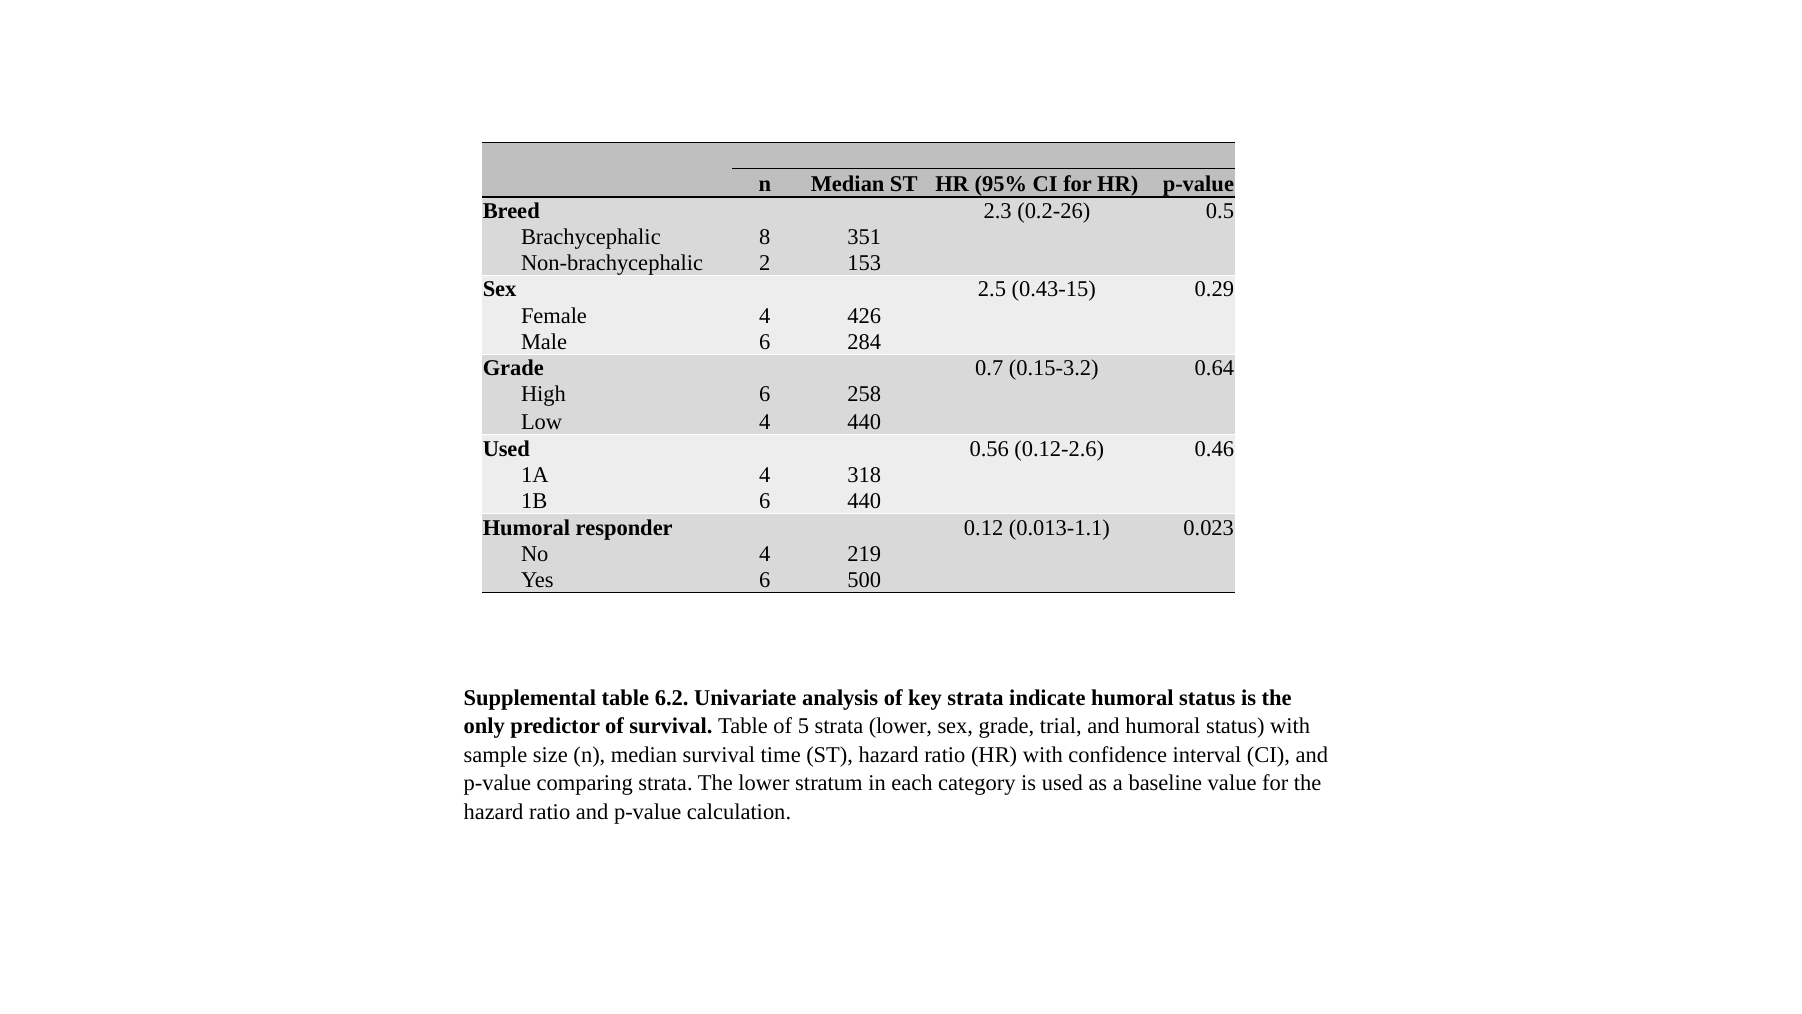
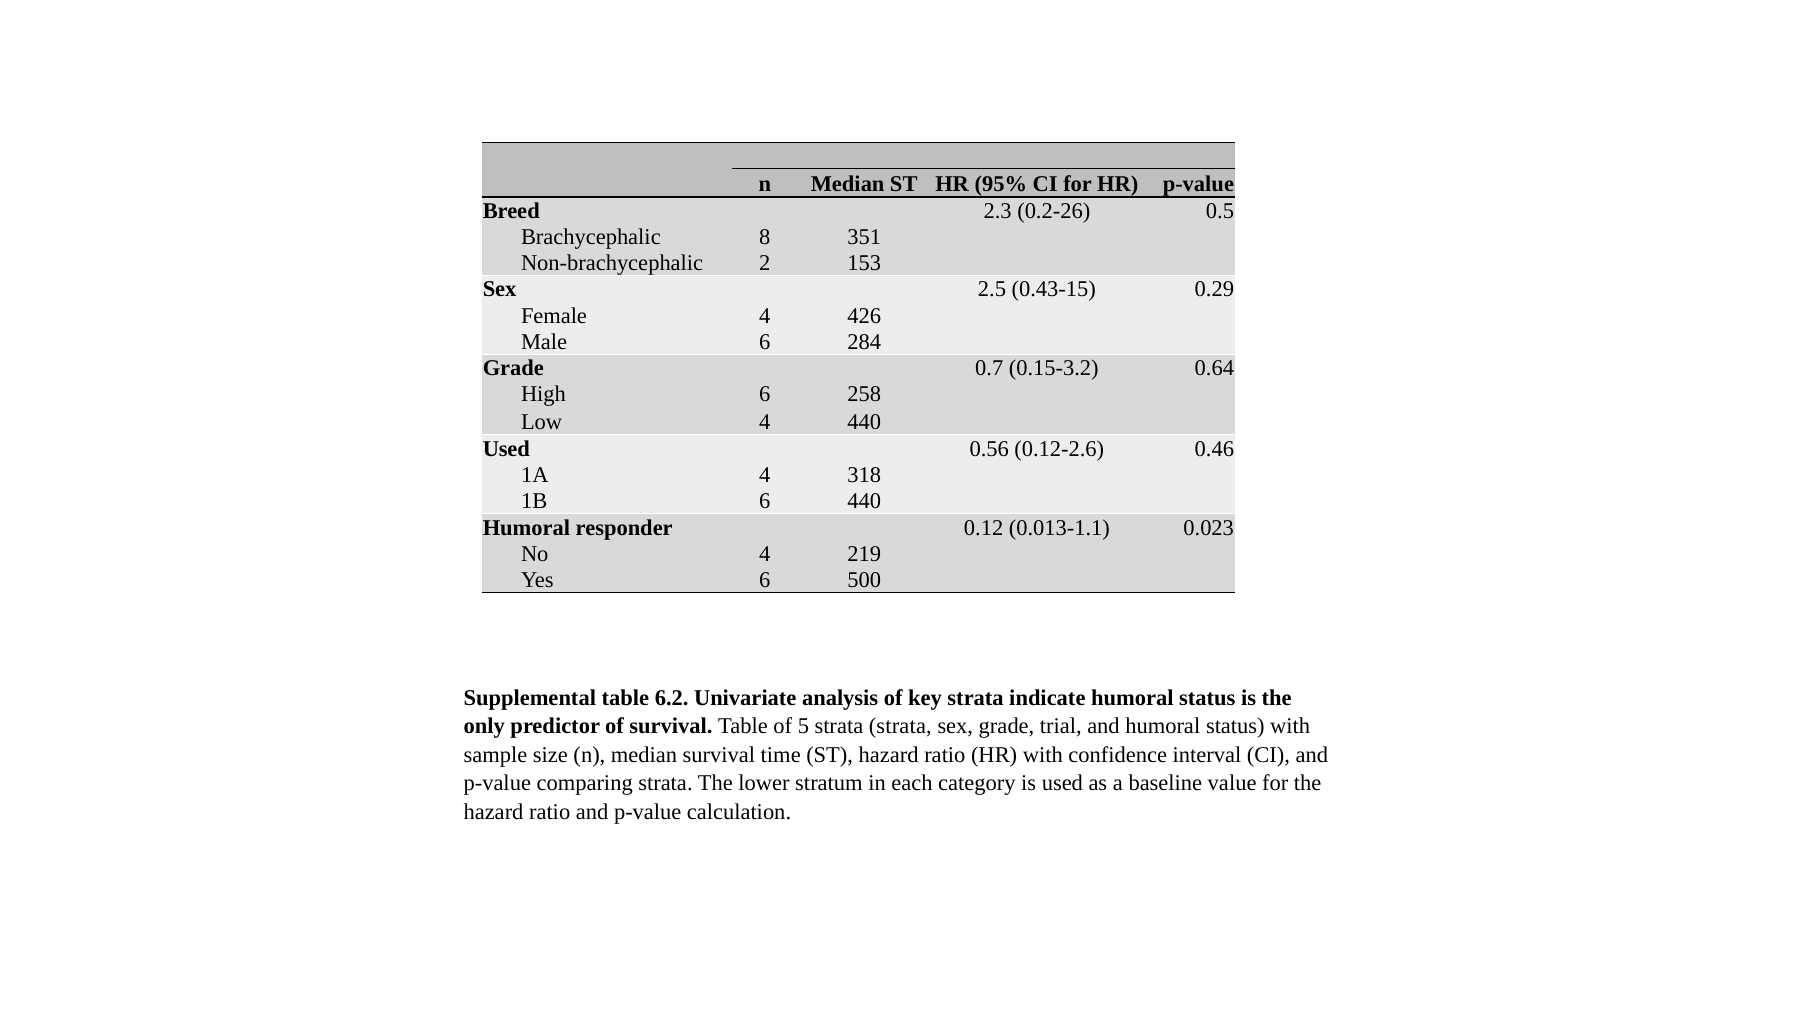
strata lower: lower -> strata
